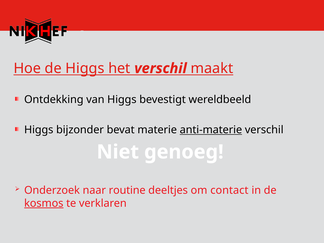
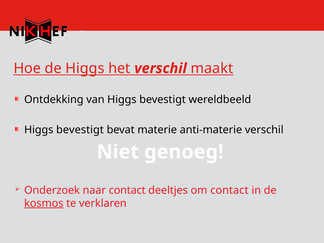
bijzonder at (80, 130): bijzonder -> bevestigt
anti-materie underline: present -> none
naar routine: routine -> contact
